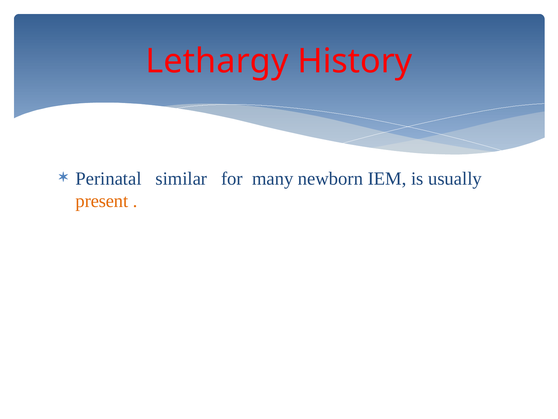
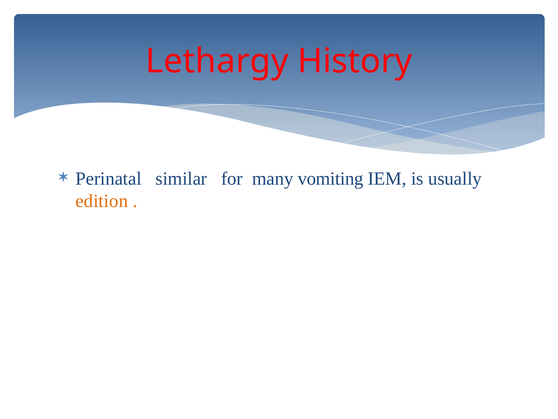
newborn: newborn -> vomiting
present: present -> edition
